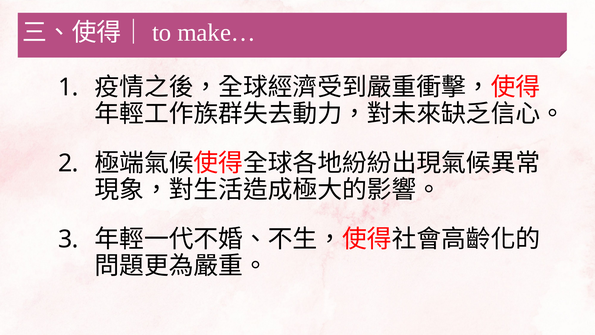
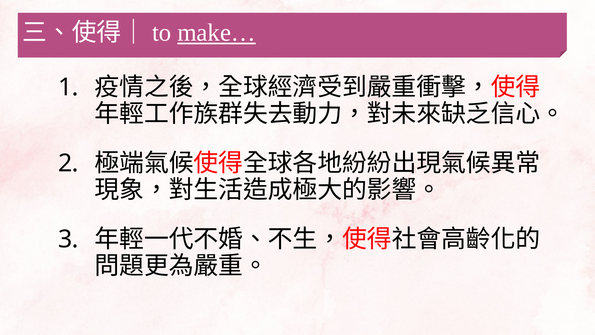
make… underline: none -> present
